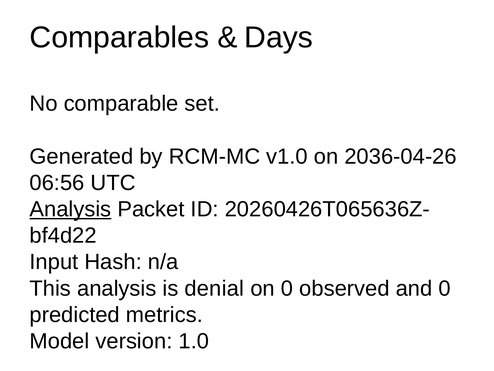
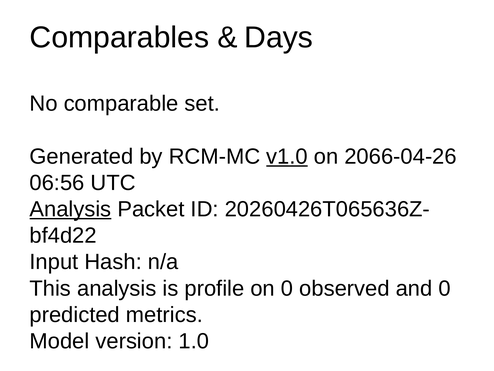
v1.0 underline: none -> present
2036-04-26: 2036-04-26 -> 2066-04-26
denial: denial -> profile
